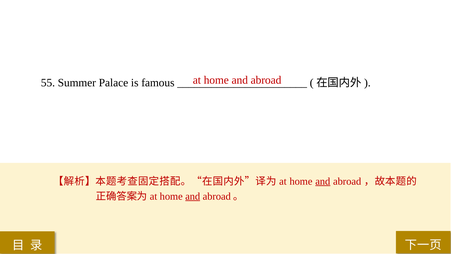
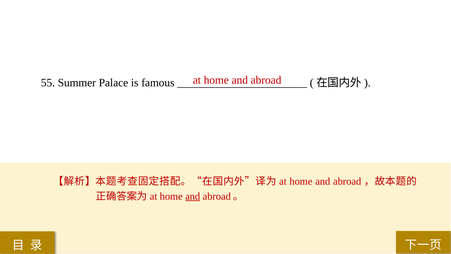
and at (323, 181) underline: present -> none
